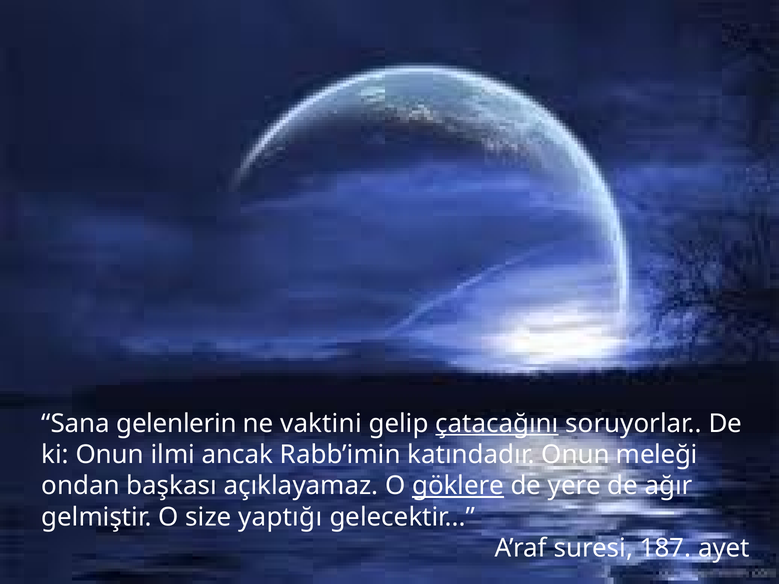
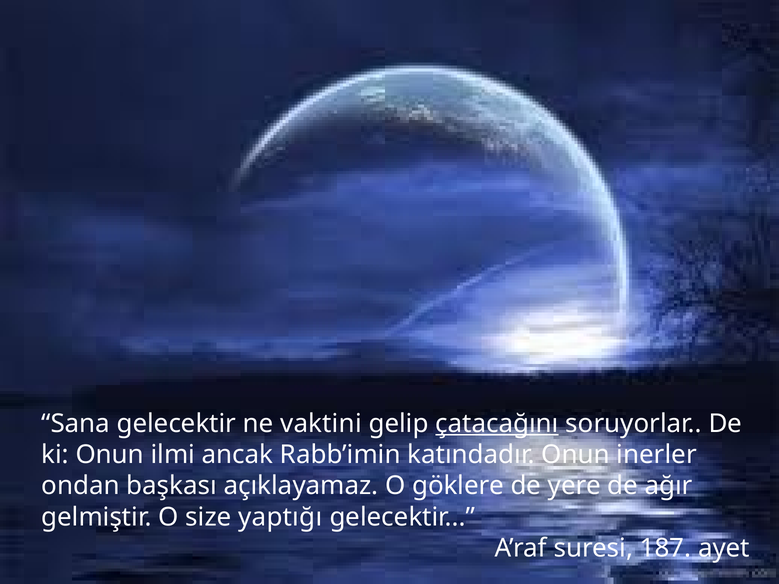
Sana gelenlerin: gelenlerin -> gelecektir
meleği: meleği -> inerler
göklere underline: present -> none
